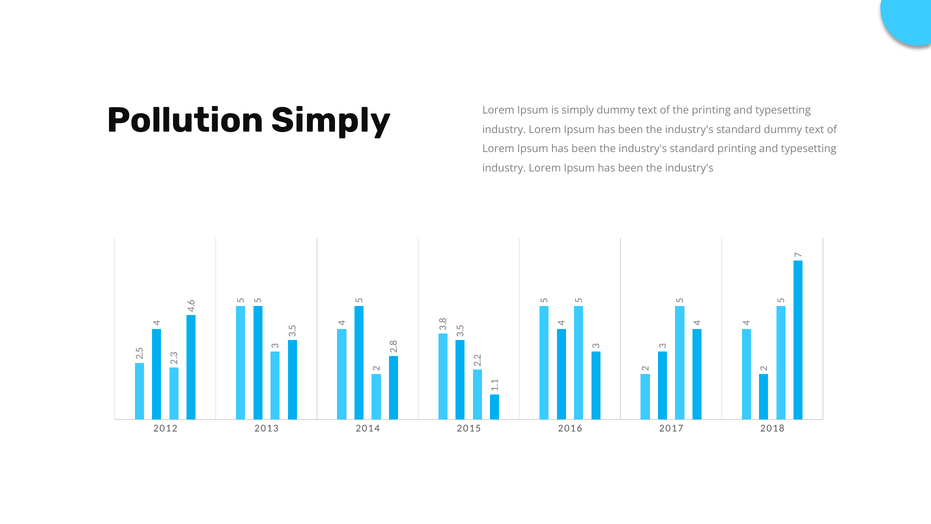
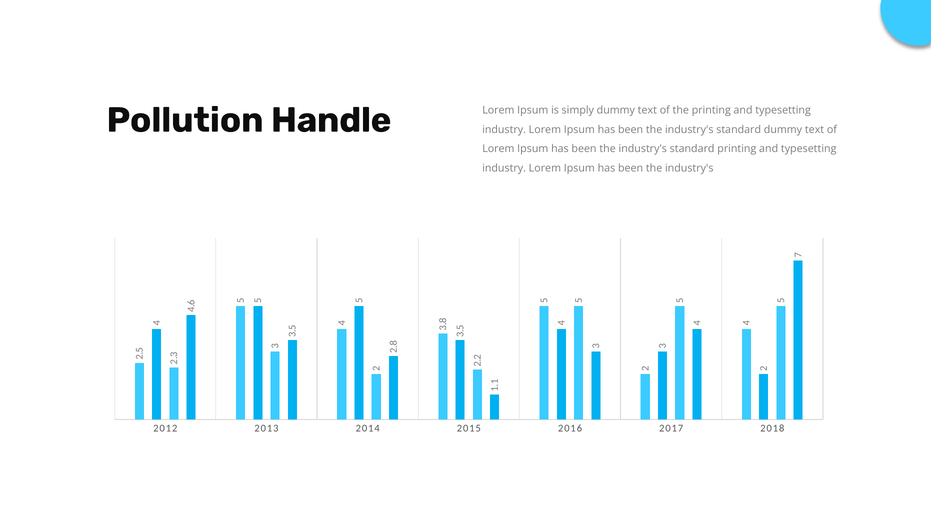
Pollution Simply: Simply -> Handle
